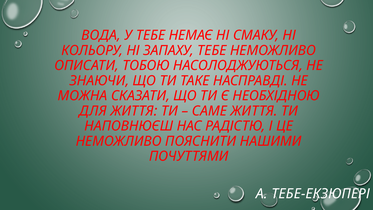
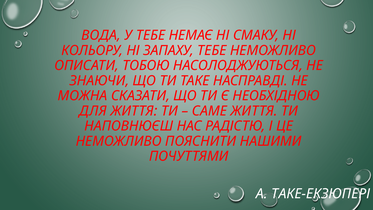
ТЕБЕ-ЕКЗЮПЕРІ: ТЕБЕ-ЕКЗЮПЕРІ -> ТАКЕ-ЕКЗЮПЕРІ
